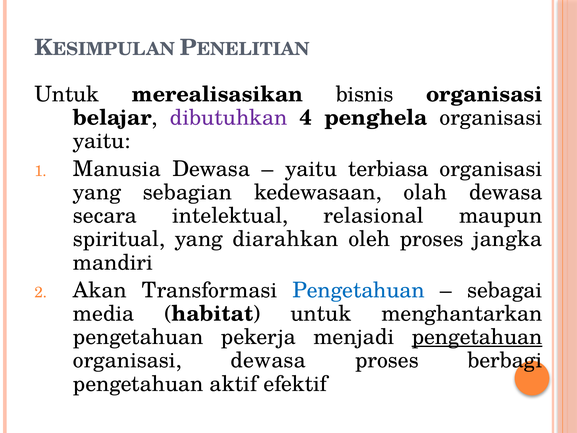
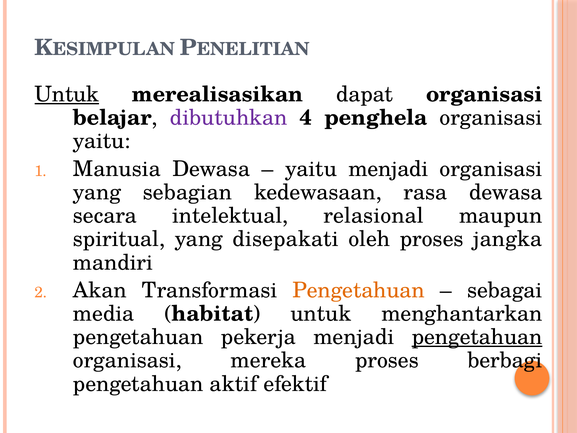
Untuk at (67, 94) underline: none -> present
bisnis: bisnis -> dapat
yaitu terbiasa: terbiasa -> menjadi
olah: olah -> rasa
diarahkan: diarahkan -> disepakati
Pengetahuan at (359, 290) colour: blue -> orange
organisasi dewasa: dewasa -> mereka
